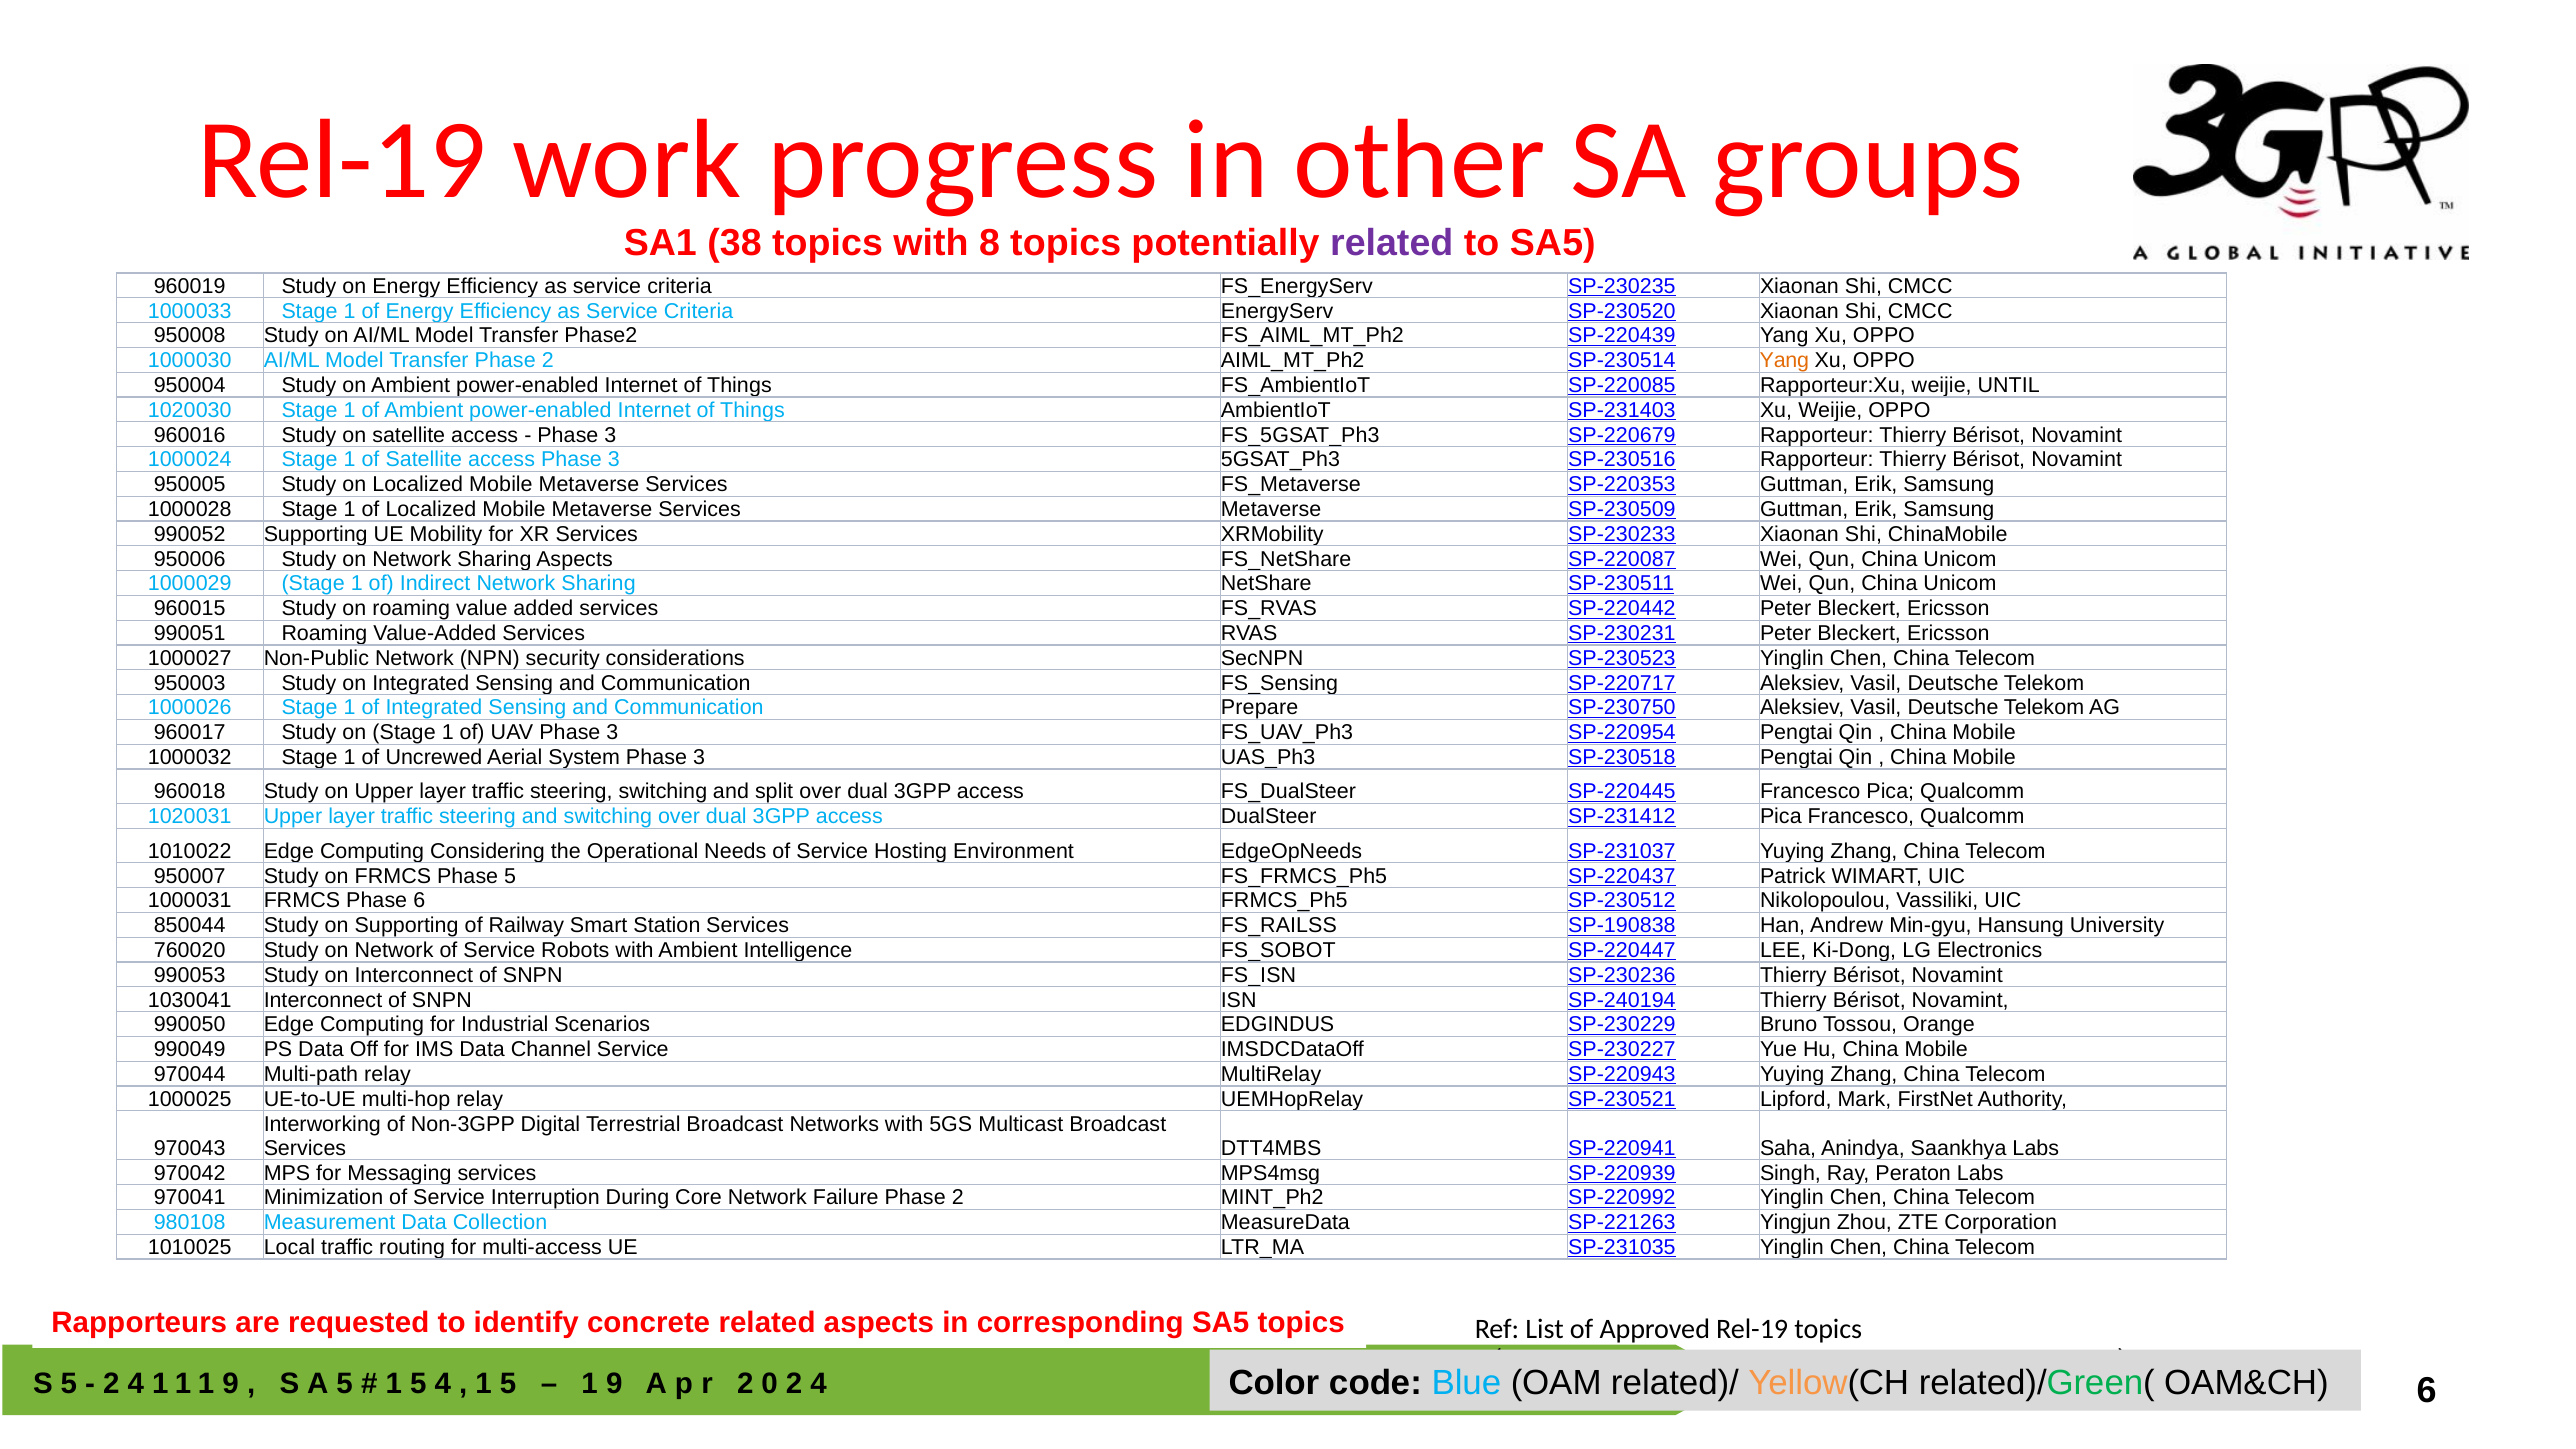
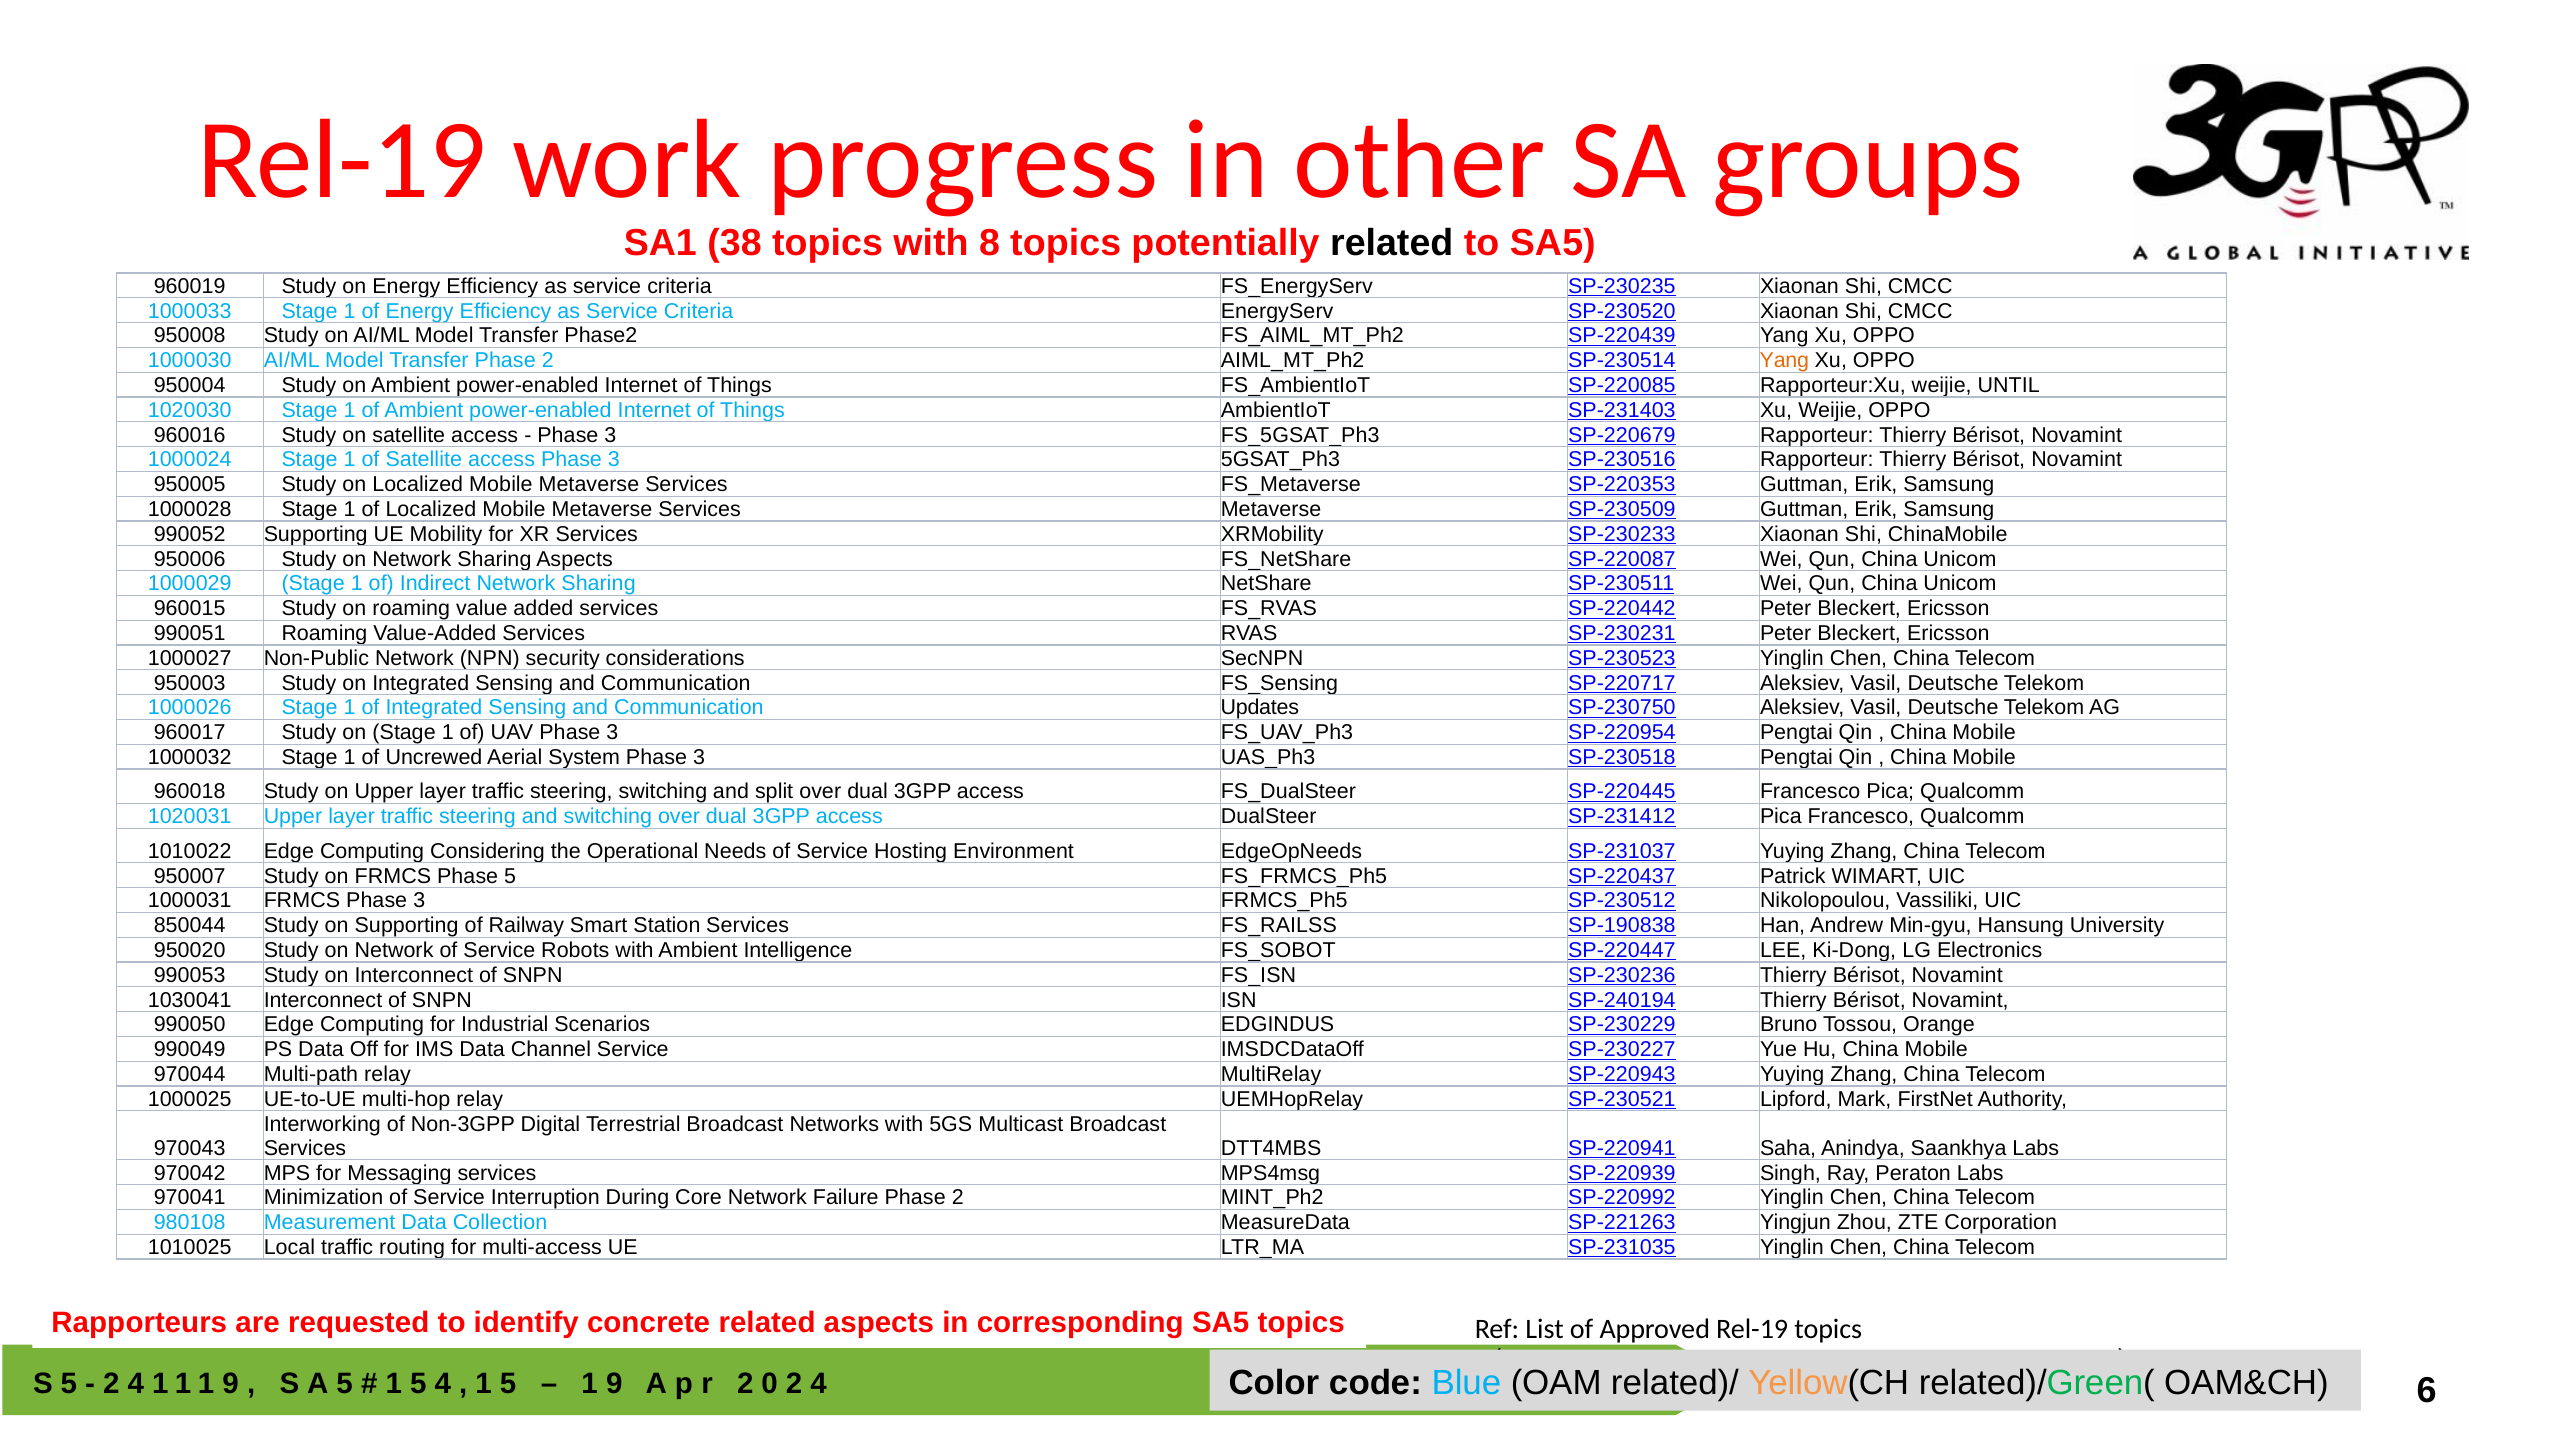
related at (1392, 243) colour: purple -> black
Prepare: Prepare -> Updates
FRMCS Phase 6: 6 -> 3
760020: 760020 -> 950020
